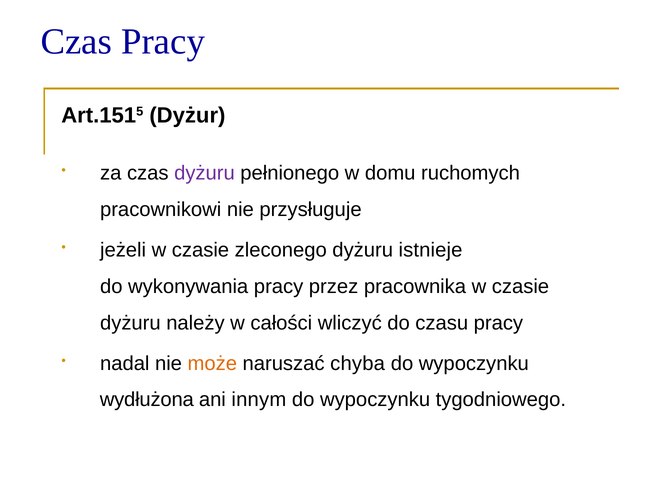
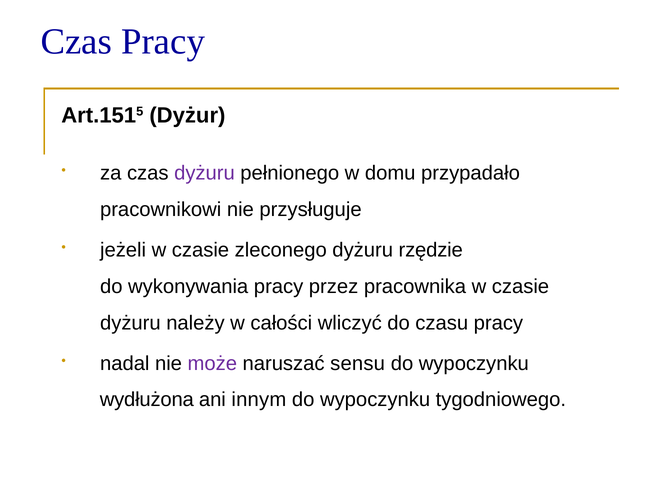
ruchomych: ruchomych -> przypadało
istnieje: istnieje -> rzędzie
może colour: orange -> purple
chyba: chyba -> sensu
